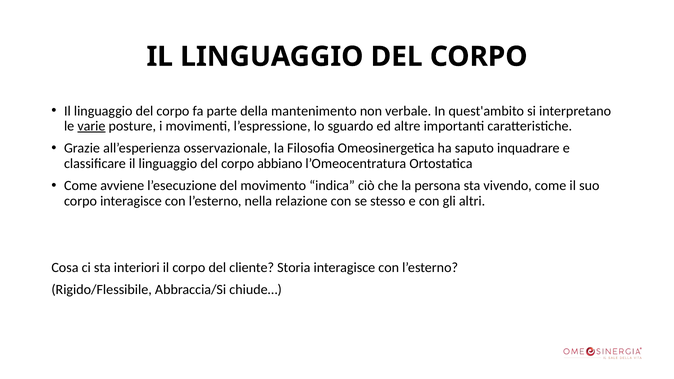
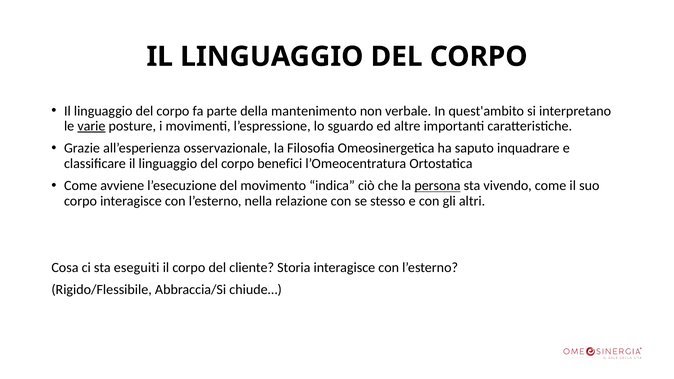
abbiano: abbiano -> benefici
persona underline: none -> present
interiori: interiori -> eseguiti
